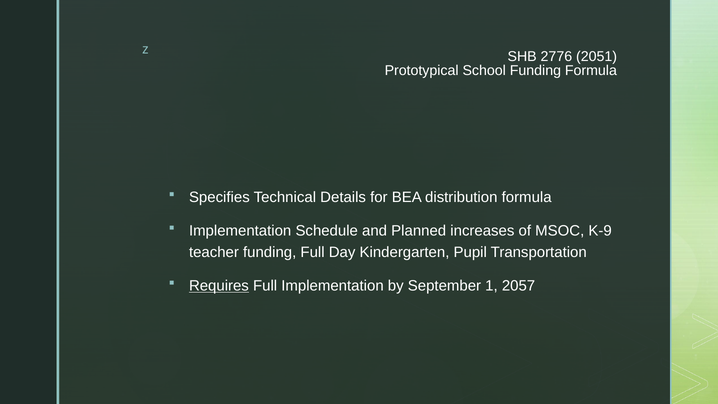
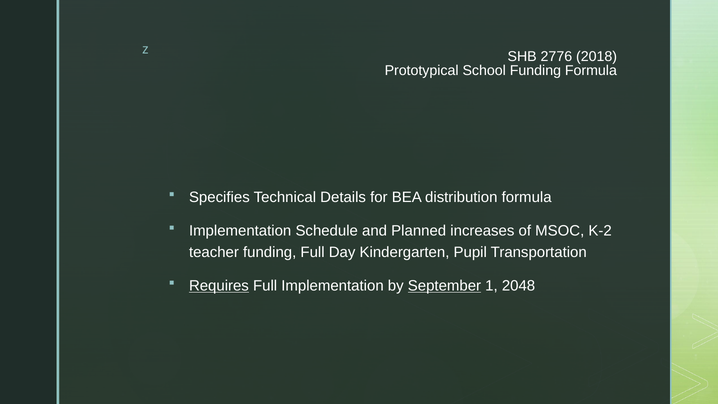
2051: 2051 -> 2018
K-9: K-9 -> K-2
September underline: none -> present
2057: 2057 -> 2048
